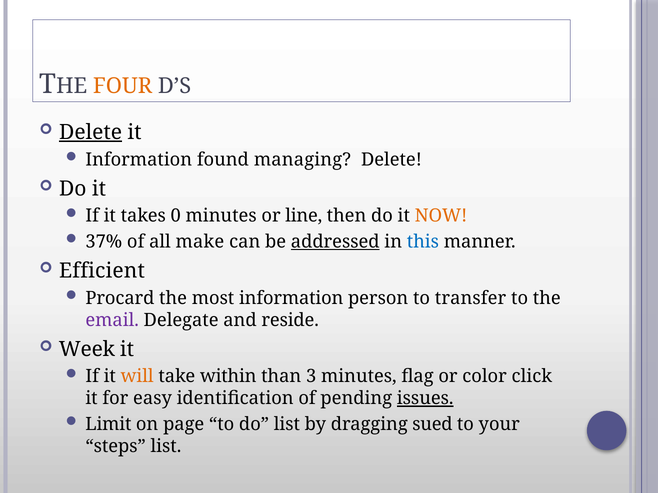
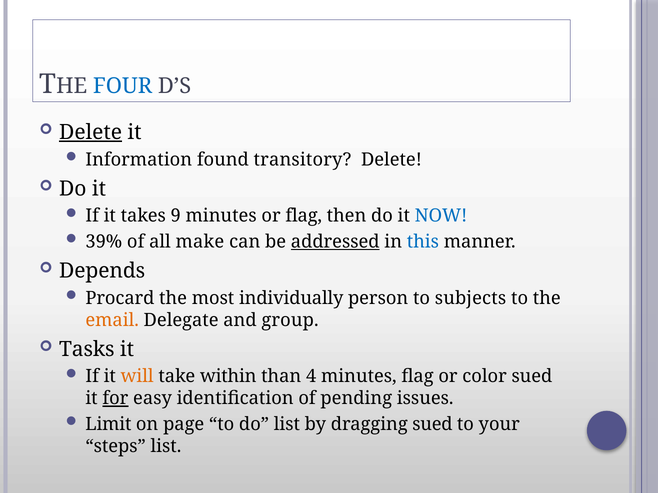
FOUR colour: orange -> blue
managing: managing -> transitory
0: 0 -> 9
or line: line -> flag
NOW colour: orange -> blue
37%: 37% -> 39%
Efficient: Efficient -> Depends
most information: information -> individually
transfer: transfer -> subjects
email colour: purple -> orange
reside: reside -> group
Week: Week -> Tasks
3: 3 -> 4
color click: click -> sued
for underline: none -> present
issues underline: present -> none
